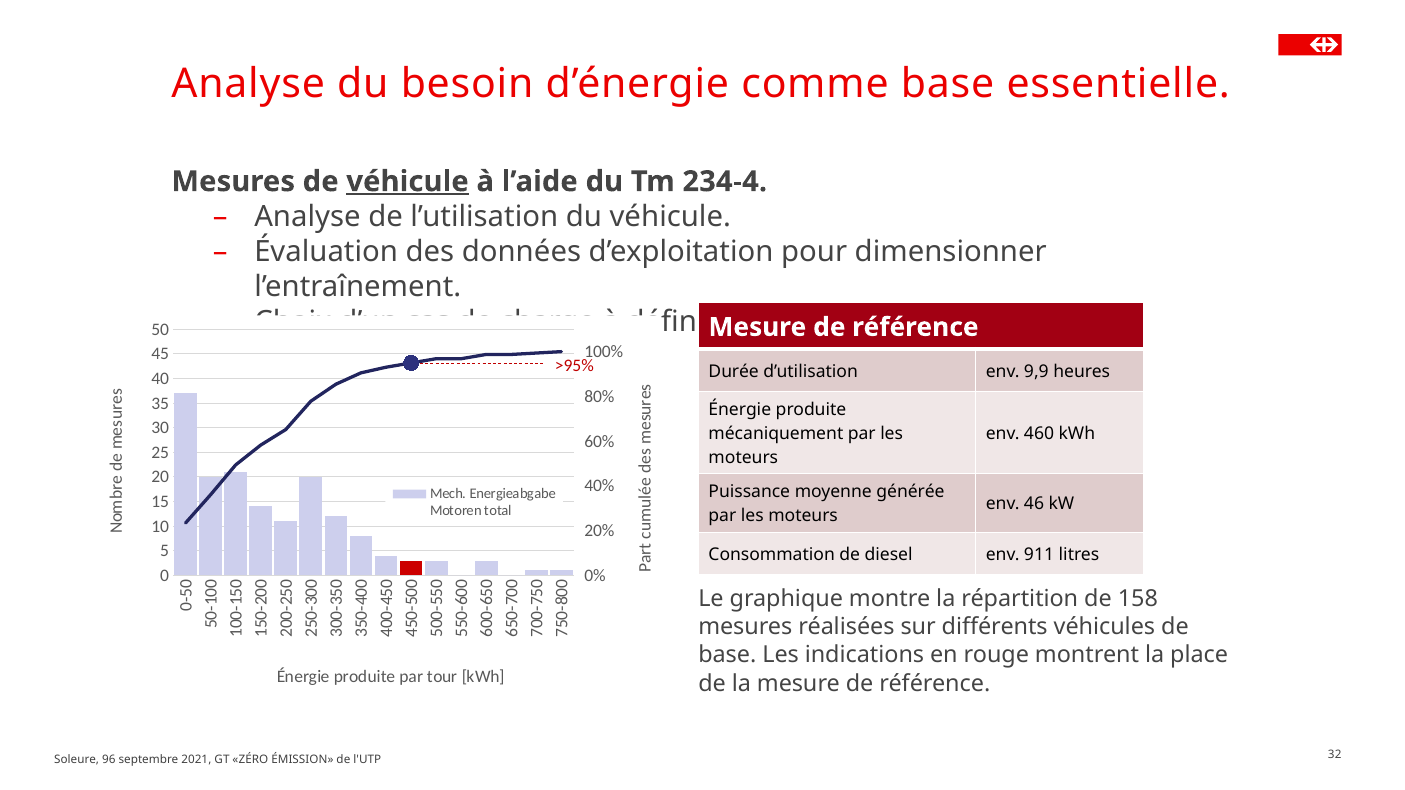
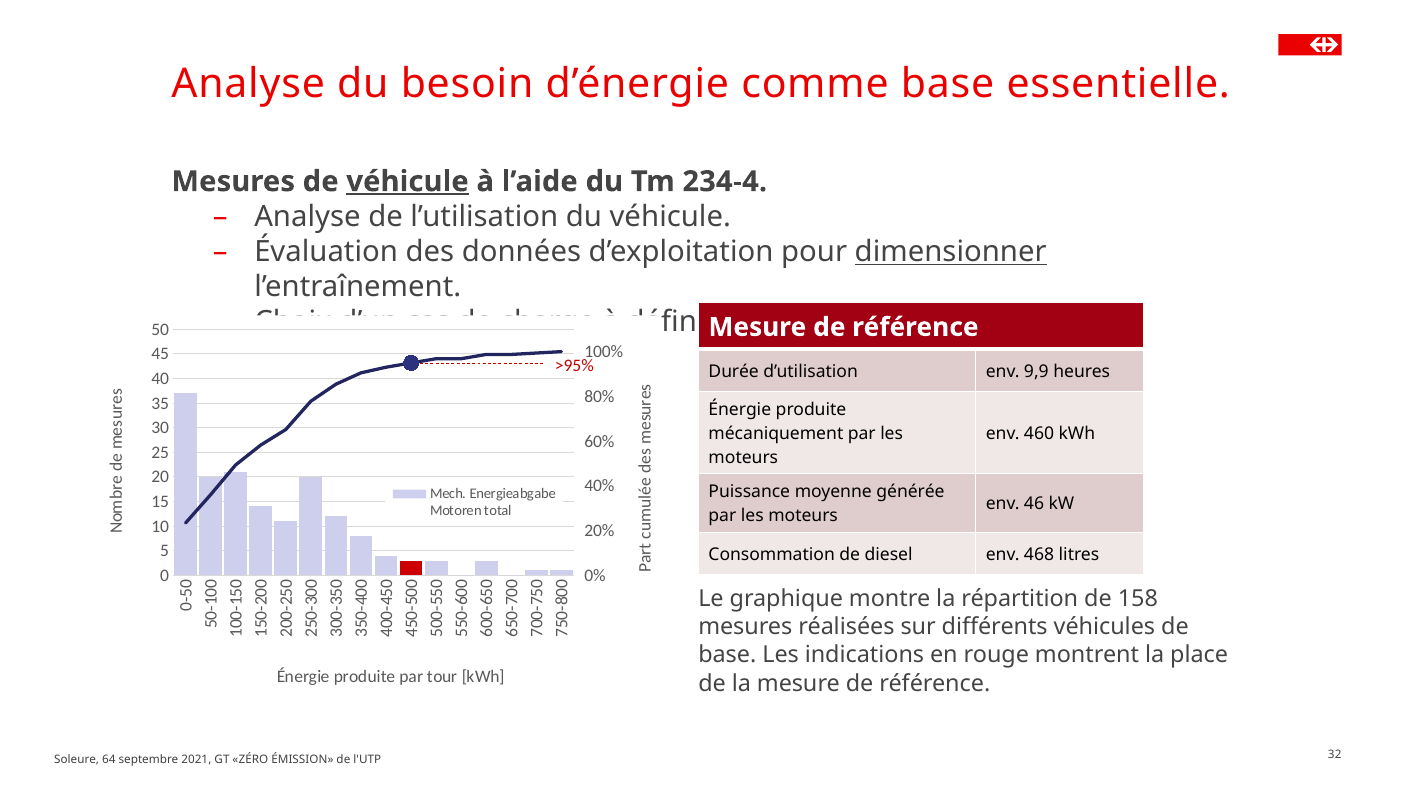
dimensionner underline: none -> present
911: 911 -> 468
96: 96 -> 64
